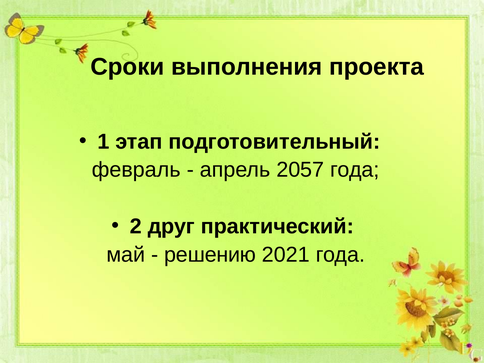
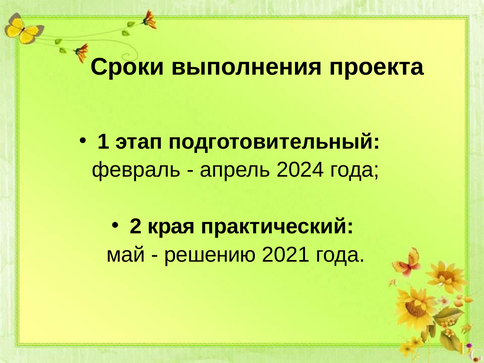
2057: 2057 -> 2024
друг: друг -> края
